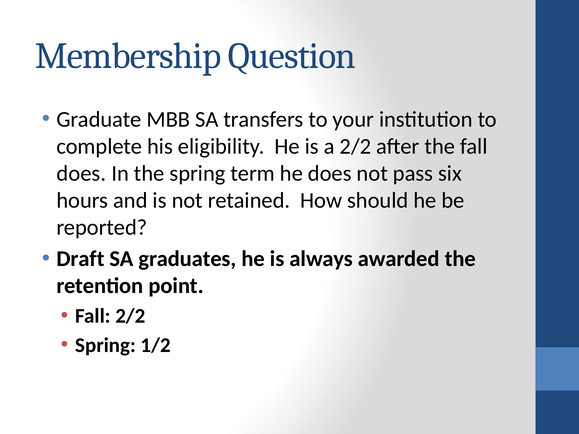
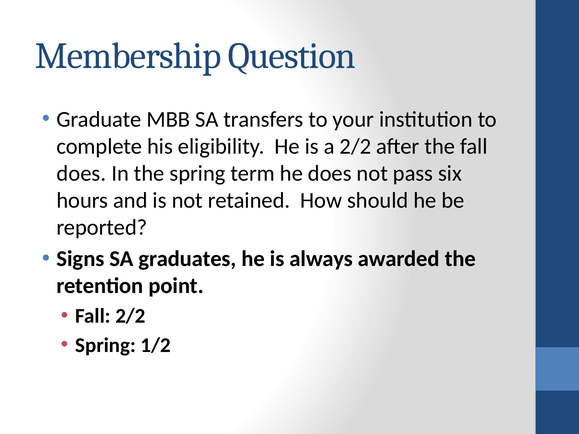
Draft: Draft -> Signs
